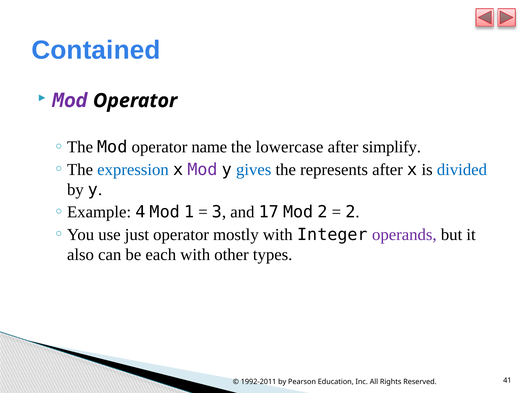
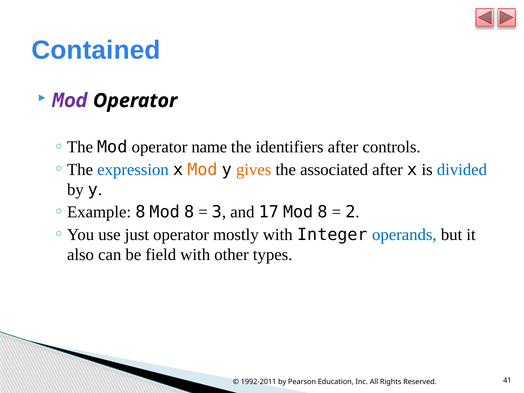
lowercase: lowercase -> identifiers
simplify: simplify -> controls
Mod at (202, 170) colour: purple -> orange
gives colour: blue -> orange
represents: represents -> associated
4 at (140, 212): 4 -> 8
1 at (189, 212): 1 -> 8
17 Mod 2: 2 -> 8
operands colour: purple -> blue
each: each -> field
